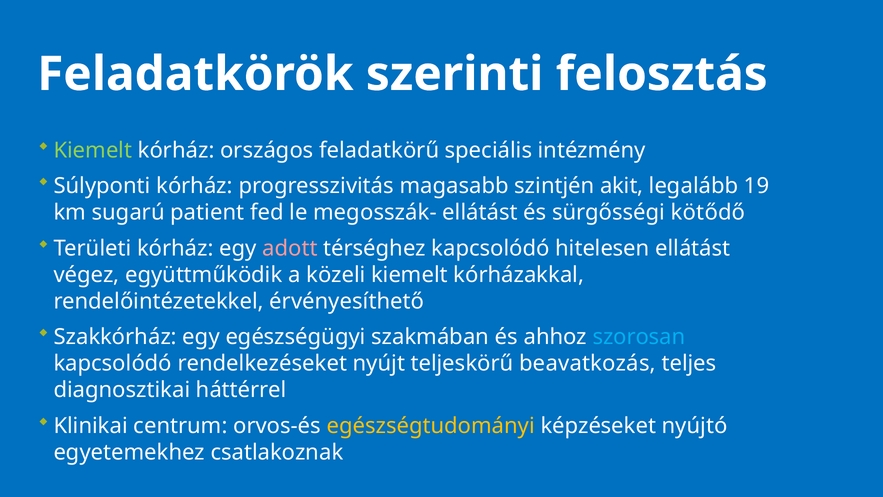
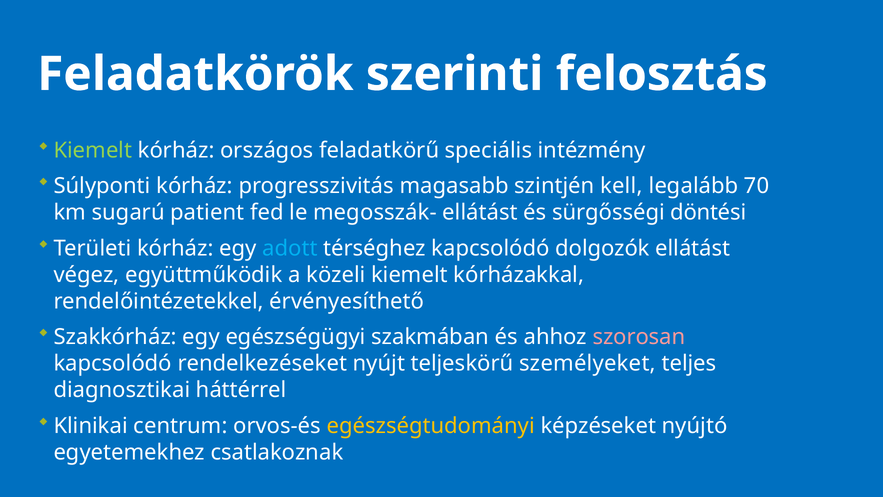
akit: akit -> kell
19: 19 -> 70
kötődő: kötődő -> döntési
adott colour: pink -> light blue
hitelesen: hitelesen -> dolgozók
szorosan colour: light blue -> pink
beavatkozás: beavatkozás -> személyeket
